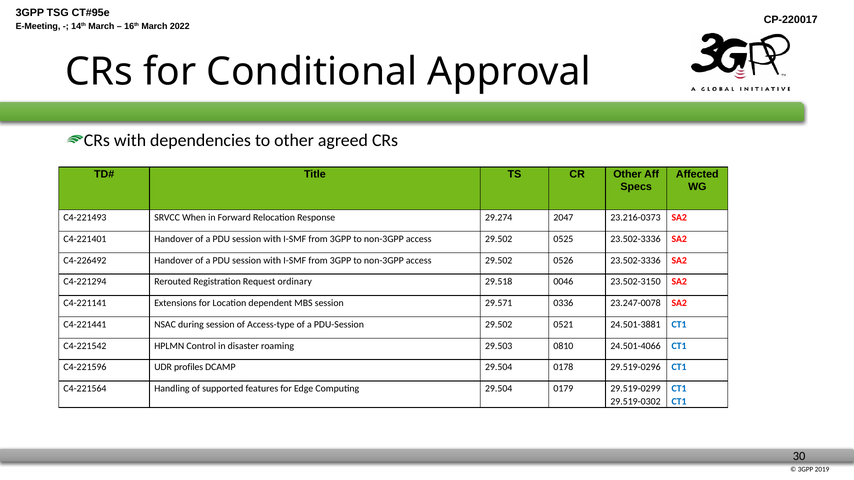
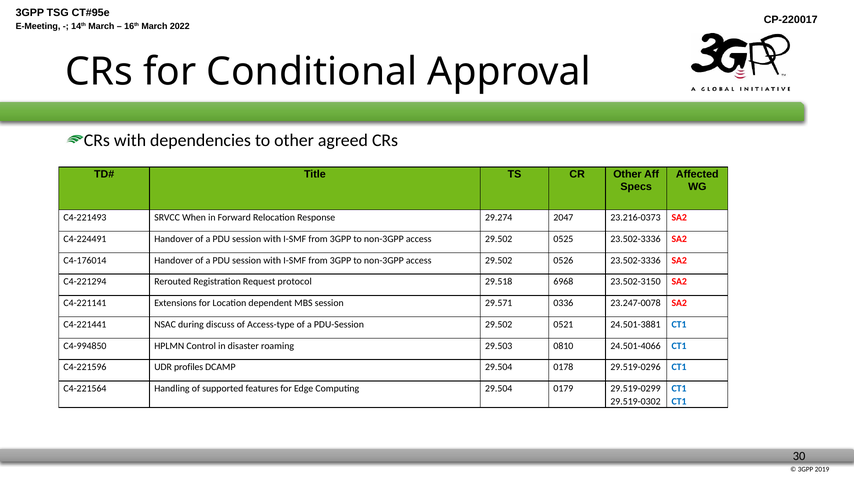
C4-221401: C4-221401 -> C4-224491
C4-226492: C4-226492 -> C4-176014
ordinary: ordinary -> protocol
0046: 0046 -> 6968
during session: session -> discuss
C4-221542: C4-221542 -> C4-994850
